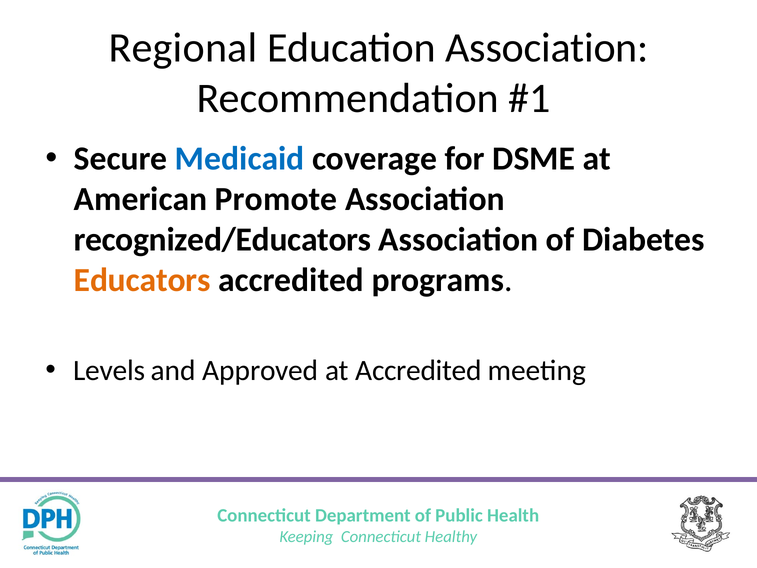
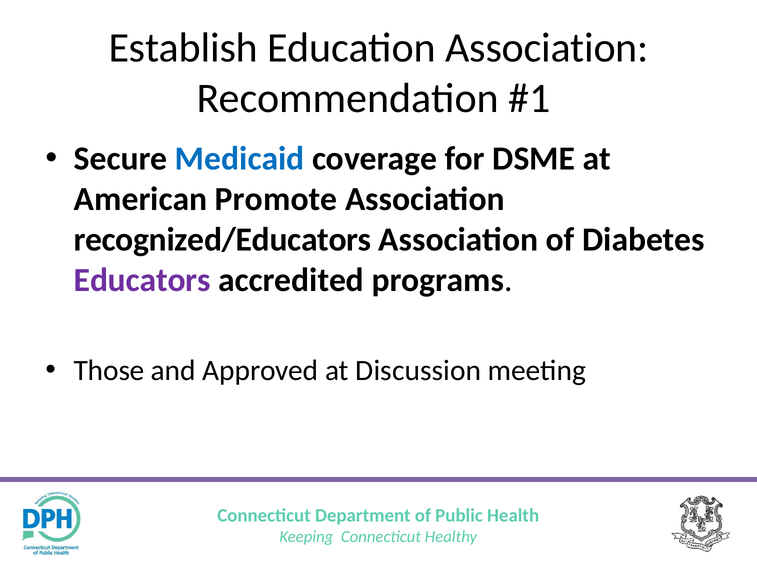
Regional: Regional -> Establish
Educators colour: orange -> purple
Levels: Levels -> Those
at Accredited: Accredited -> Discussion
